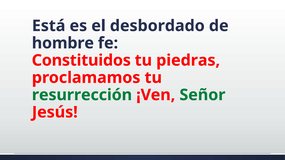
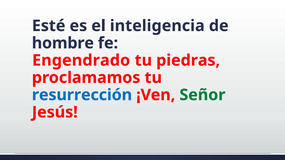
Está: Está -> Esté
desbordado: desbordado -> inteligencia
Constituidos: Constituidos -> Engendrado
resurrección colour: green -> blue
